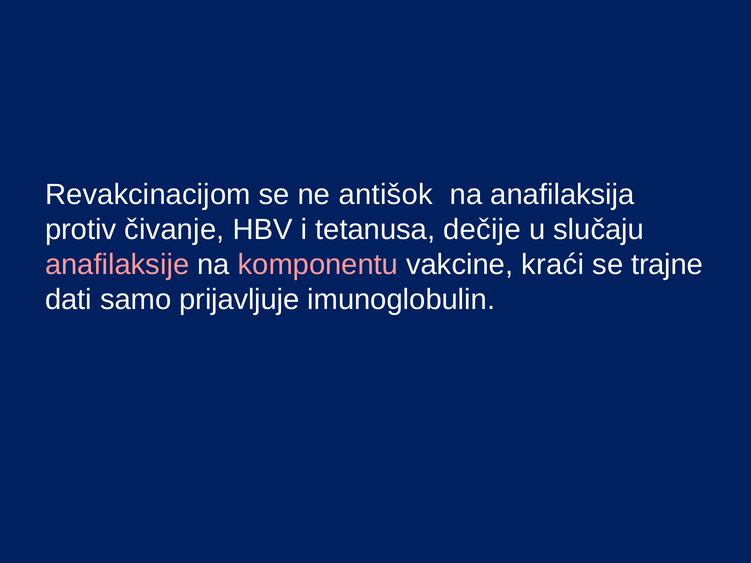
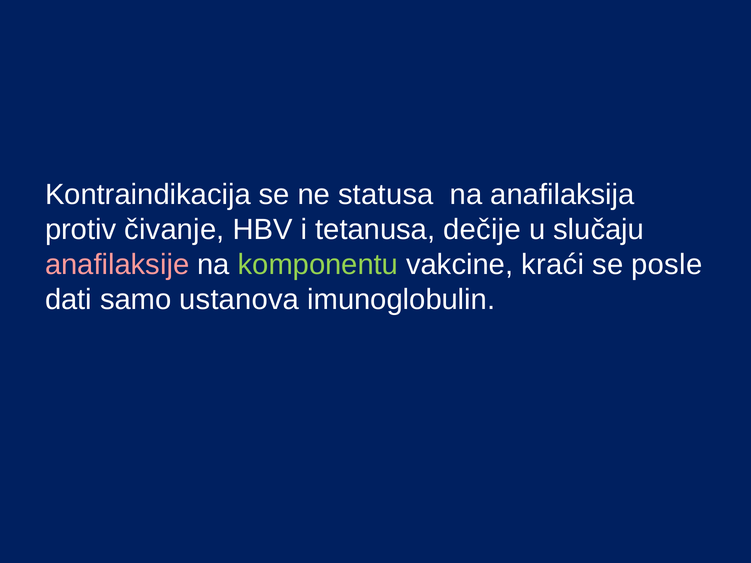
Revakcinacijom: Revakcinacijom -> Kontraindikacija
antišok: antišok -> statusa
komponentu colour: pink -> light green
trajne: trajne -> posle
prijavljuje: prijavljuje -> ustanova
